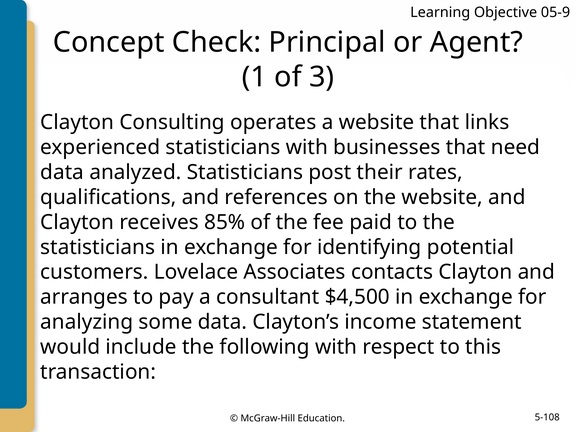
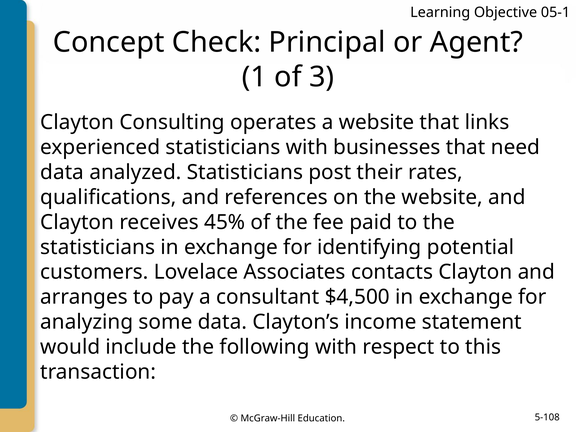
05-9: 05-9 -> 05-1
85%: 85% -> 45%
